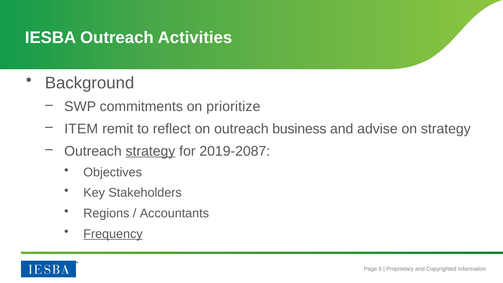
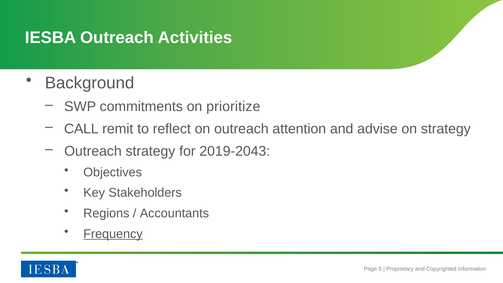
ITEM: ITEM -> CALL
business: business -> attention
strategy at (150, 151) underline: present -> none
2019-2087: 2019-2087 -> 2019-2043
